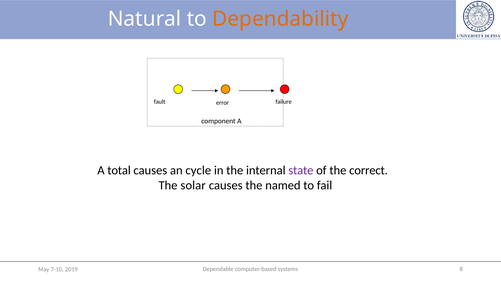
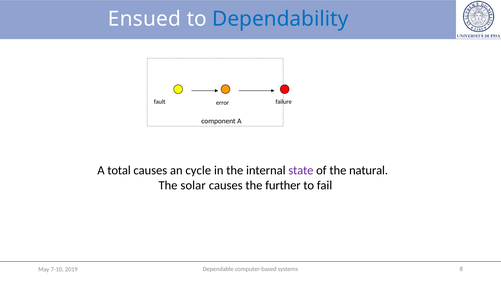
Natural: Natural -> Ensued
Dependability colour: orange -> blue
correct: correct -> natural
named: named -> further
